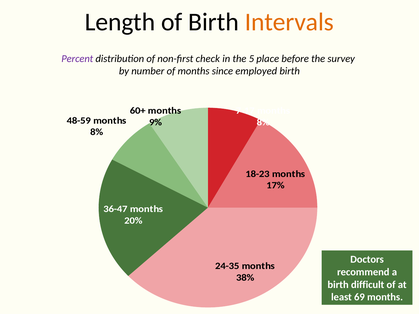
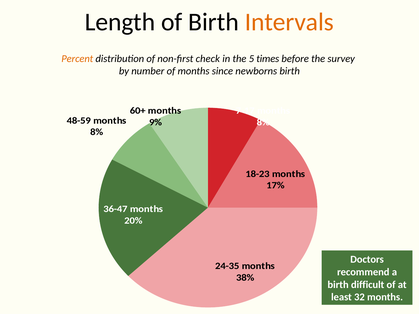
Percent colour: purple -> orange
place: place -> times
employed: employed -> newborns
69: 69 -> 32
